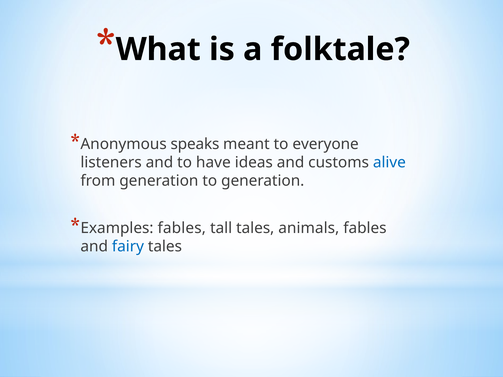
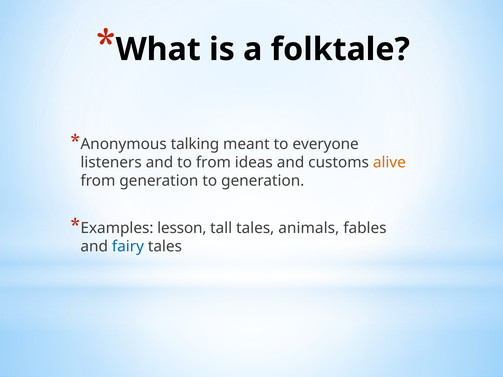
speaks: speaks -> talking
to have: have -> from
alive colour: blue -> orange
Examples fables: fables -> lesson
